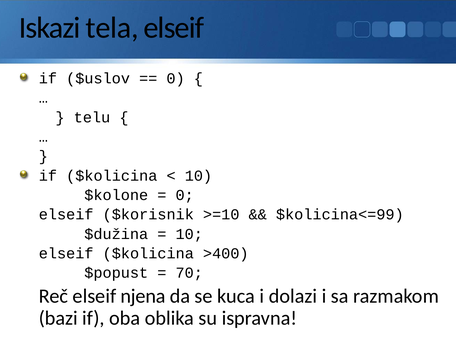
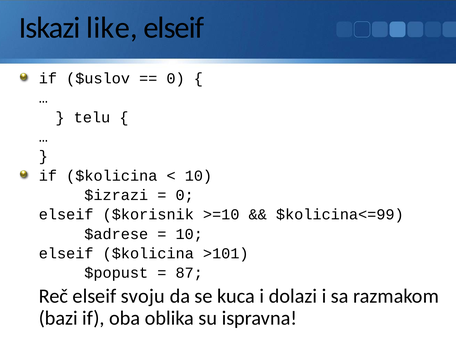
tela: tela -> like
$kolone: $kolone -> $izrazi
$dužina: $dužina -> $adrese
>400: >400 -> >101
70: 70 -> 87
njena: njena -> svoju
